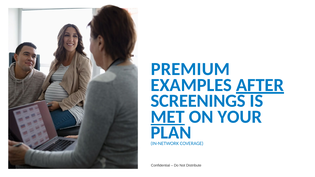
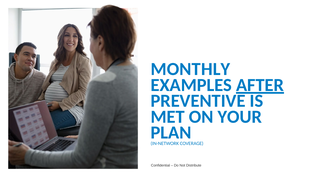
PREMIUM: PREMIUM -> MONTHLY
SCREENINGS: SCREENINGS -> PREVENTIVE
MET underline: present -> none
